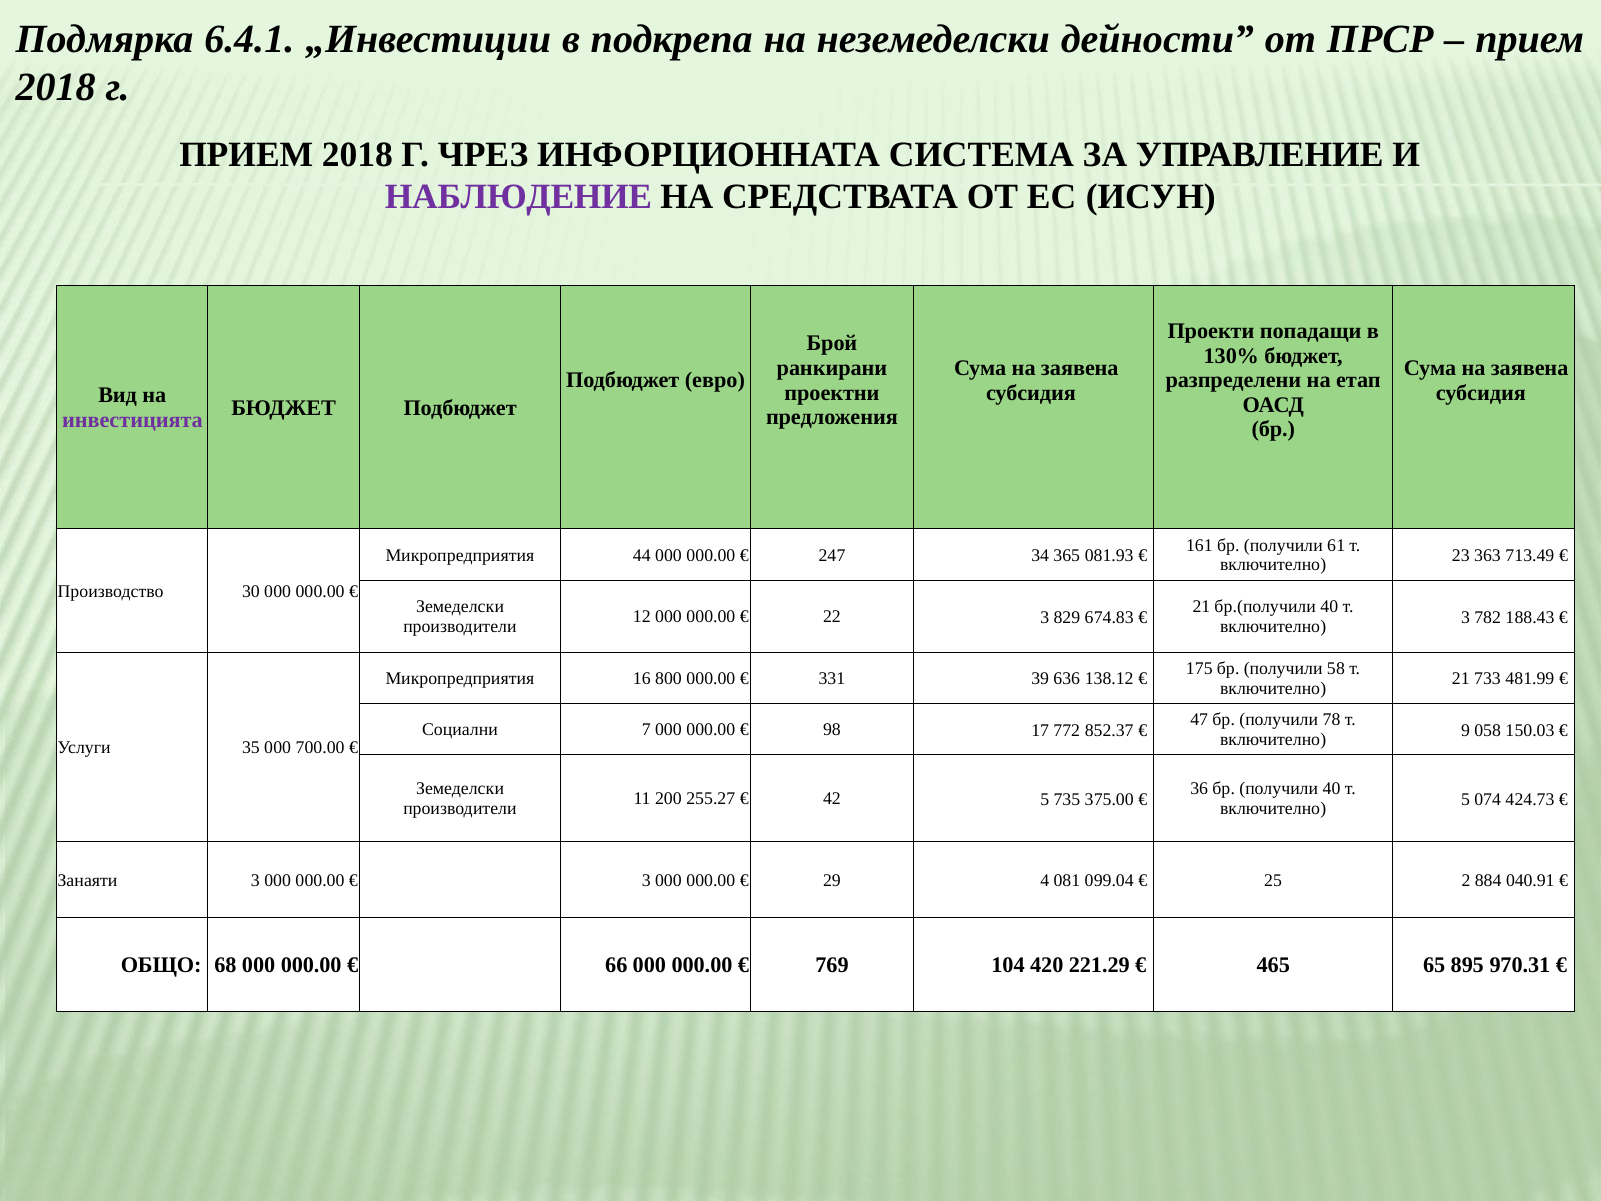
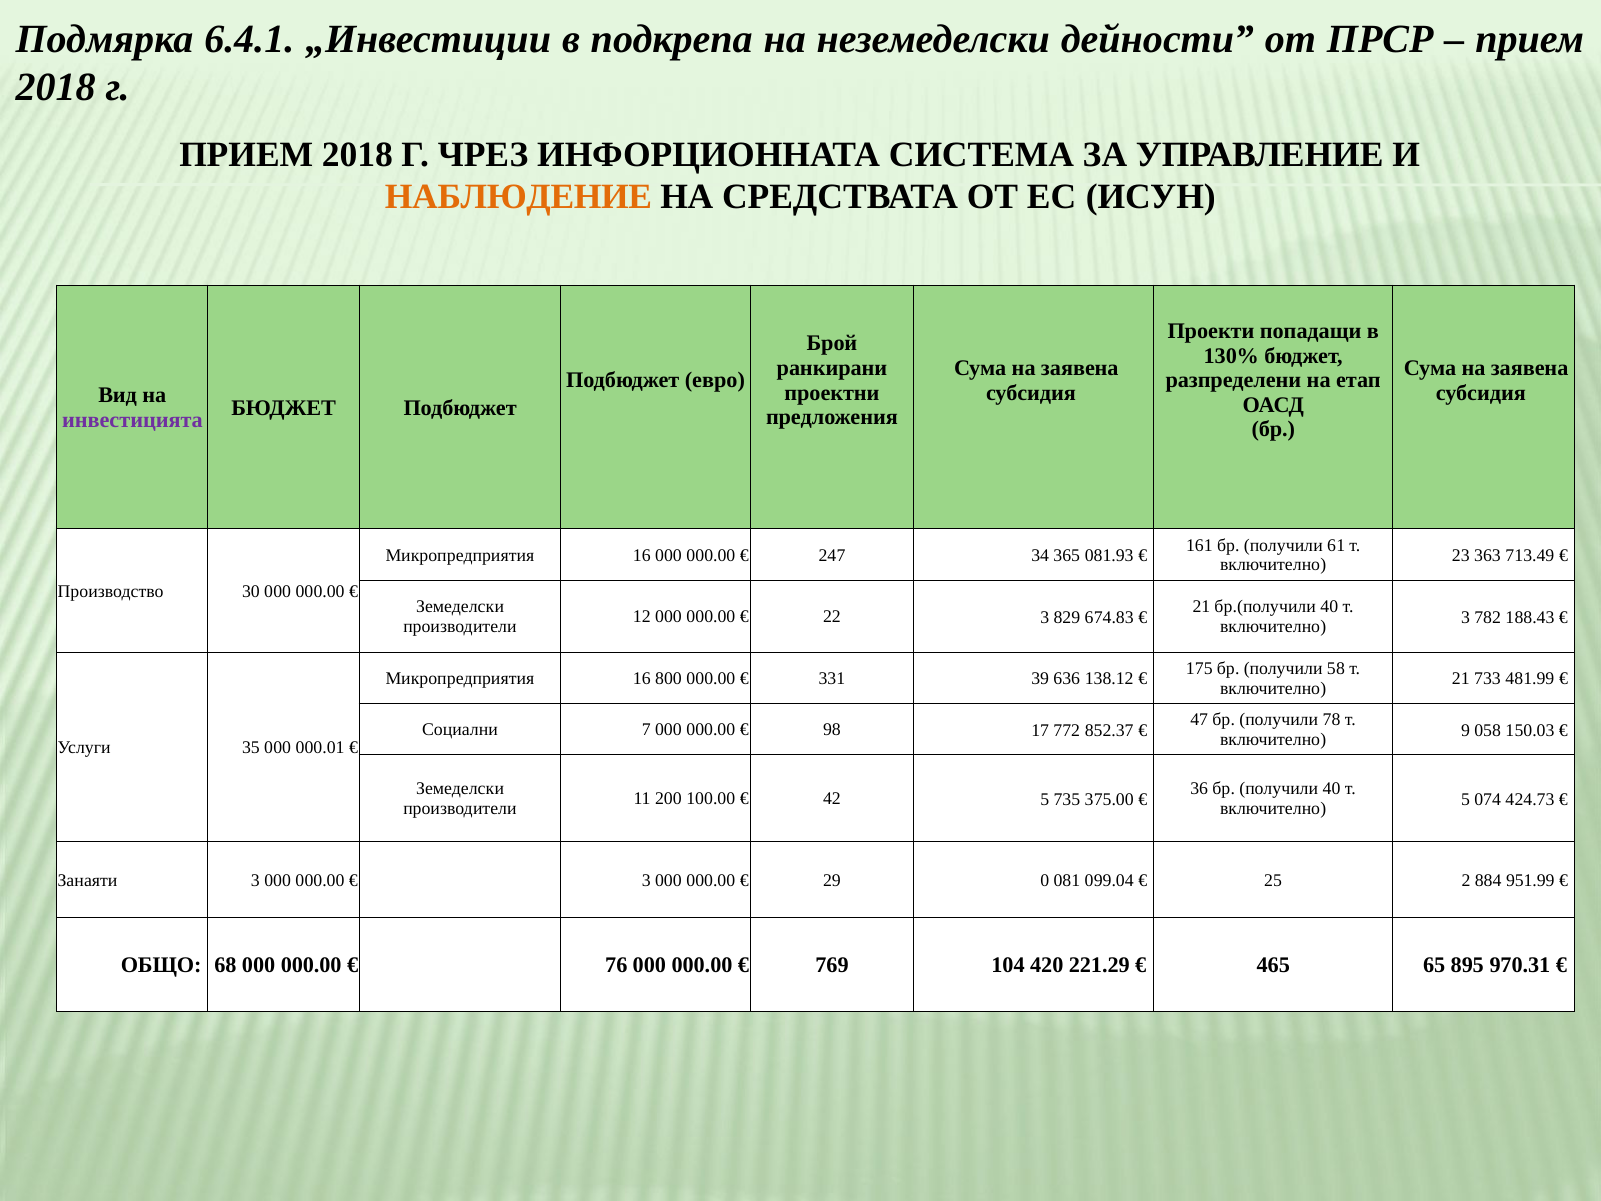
НАБЛЮДЕНИЕ colour: purple -> orange
44 at (642, 555): 44 -> 16
700.00: 700.00 -> 000.01
255.27: 255.27 -> 100.00
4: 4 -> 0
040.91: 040.91 -> 951.99
66: 66 -> 76
